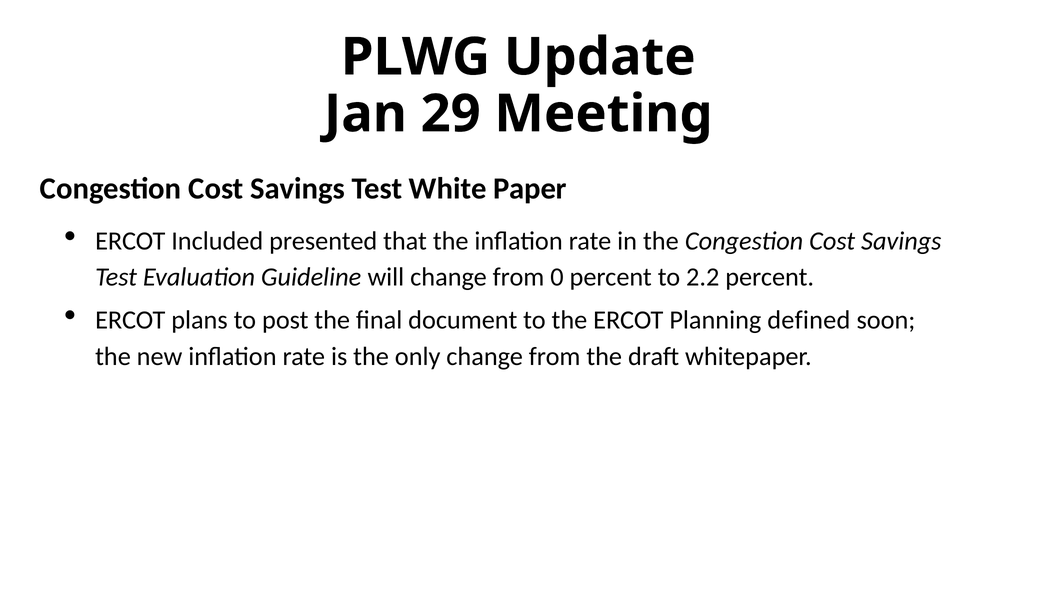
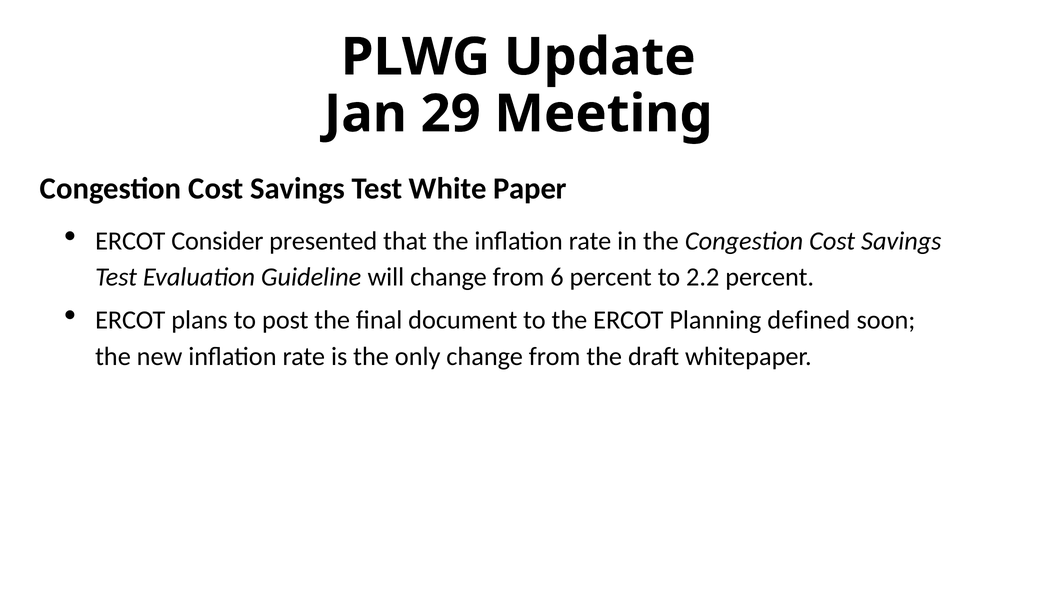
Included: Included -> Consider
0: 0 -> 6
